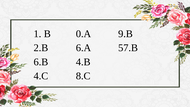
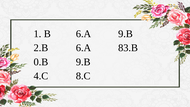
0.A at (83, 34): 0.A -> 6.A
57.B: 57.B -> 83.B
6.B: 6.B -> 0.B
4.B at (83, 62): 4.B -> 9.B
